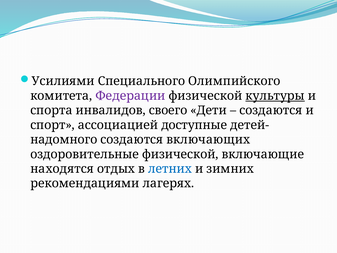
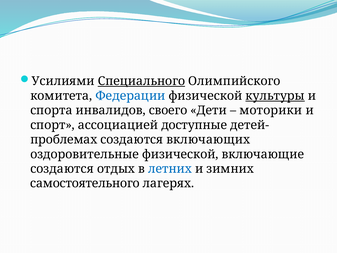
Специального underline: none -> present
Федерации colour: purple -> blue
создаются at (271, 110): создаются -> моторики
надомного: надомного -> проблемах
находятся at (62, 169): находятся -> создаются
рекомендациями: рекомендациями -> самостоятельного
